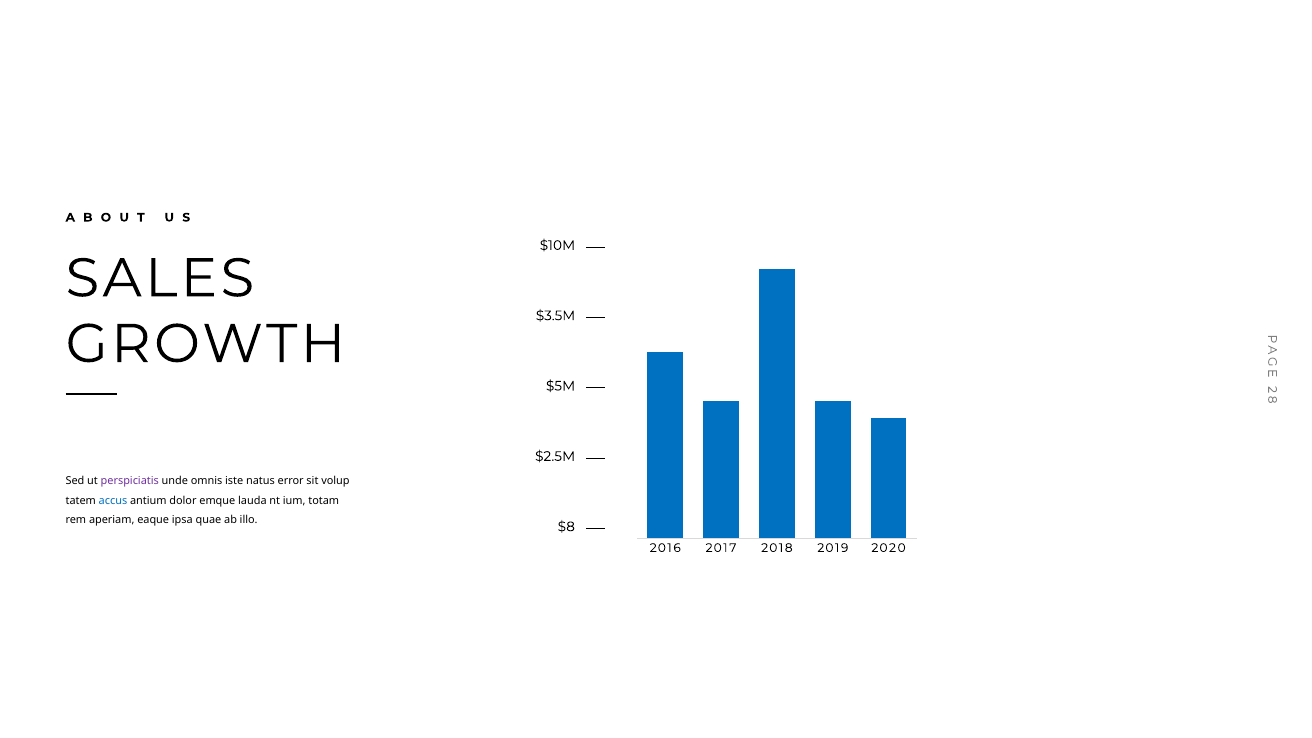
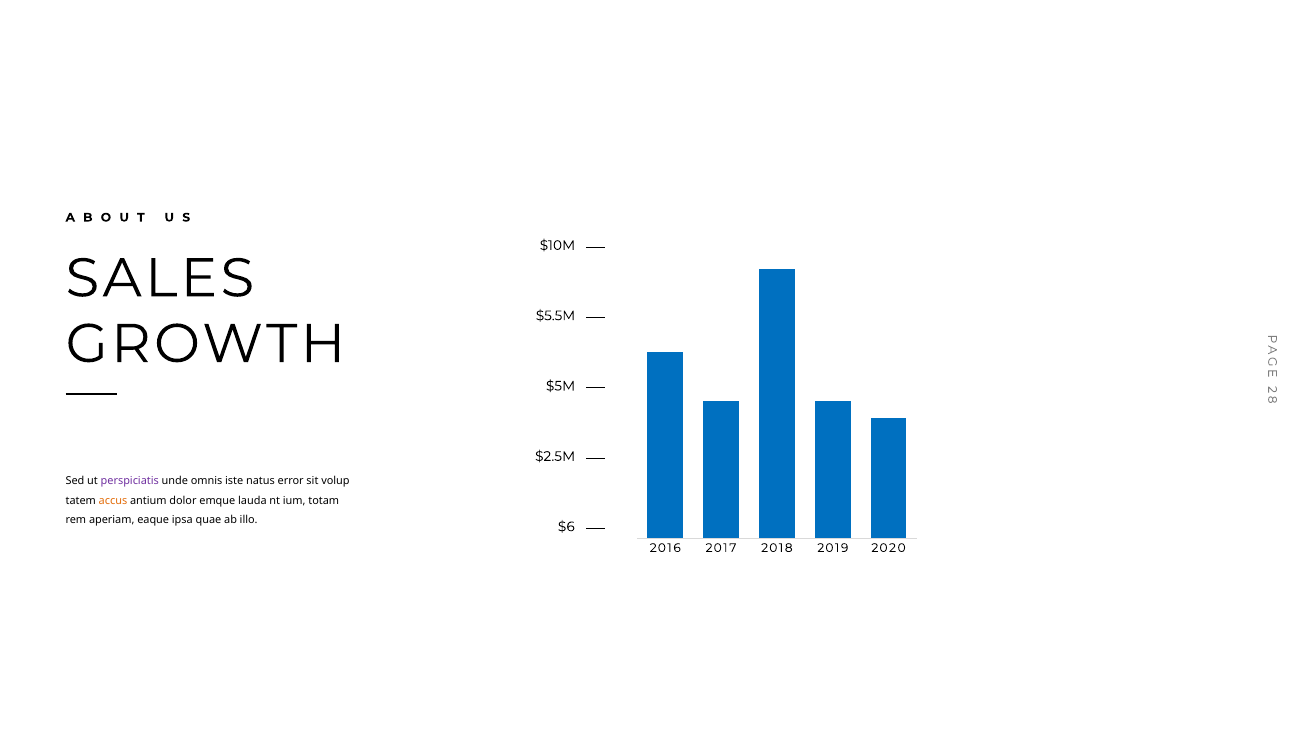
$3.5M: $3.5M -> $5.5M
accus colour: blue -> orange
$8: $8 -> $6
